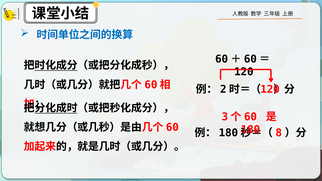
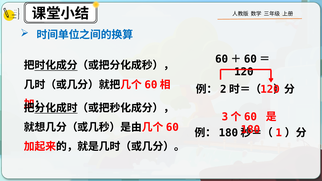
8: 8 -> 1
